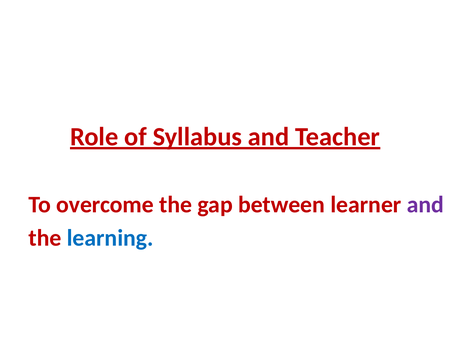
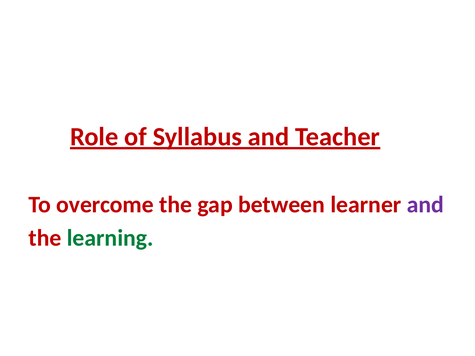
learning colour: blue -> green
